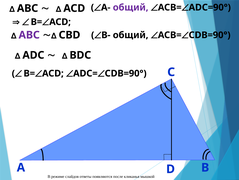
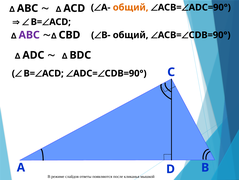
общий at (131, 7) colour: purple -> orange
